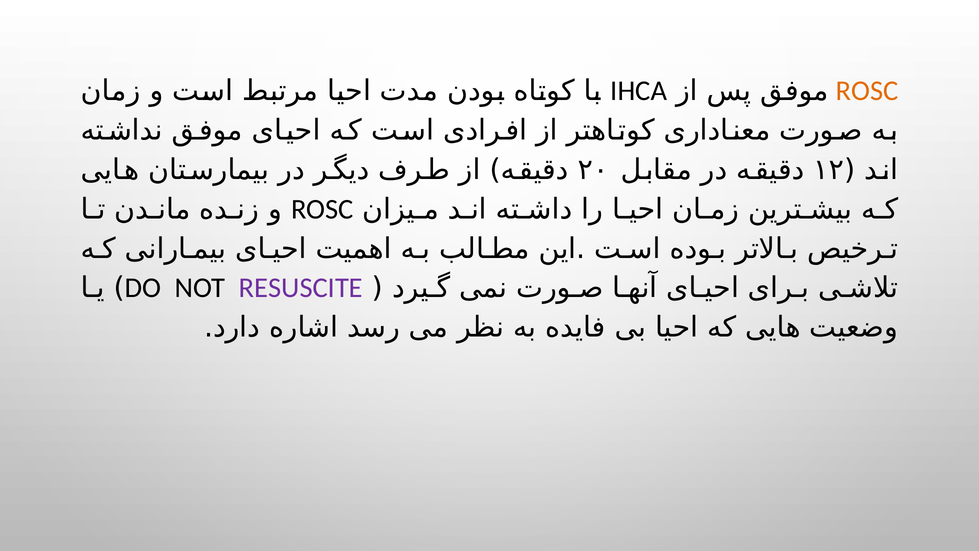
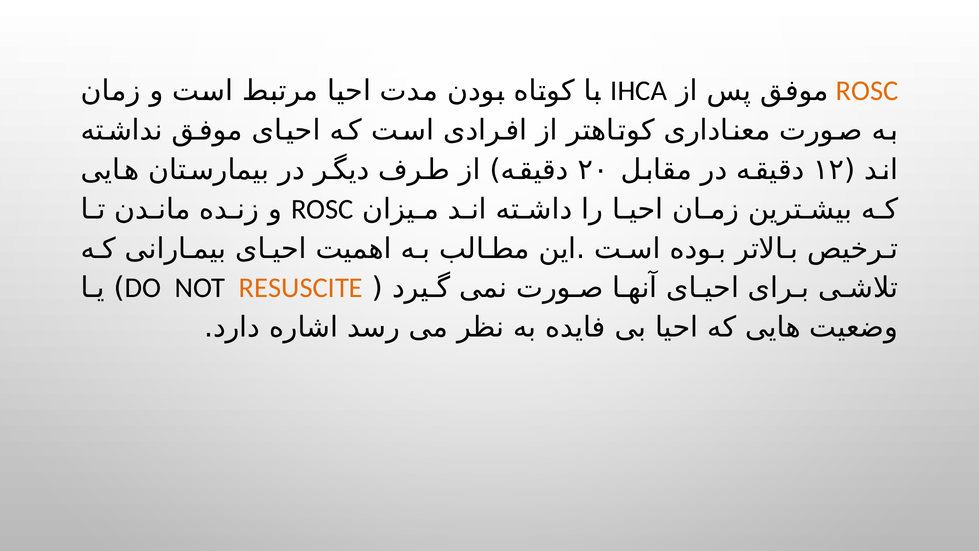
RESUSCITE colour: purple -> orange
